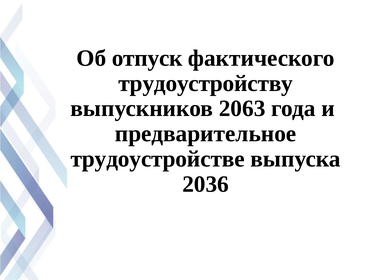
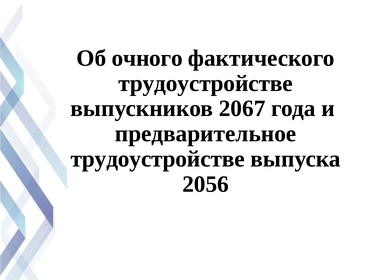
отпуск: отпуск -> очного
трудоустройству at (206, 83): трудоустройству -> трудоустройстве
2063: 2063 -> 2067
2036: 2036 -> 2056
